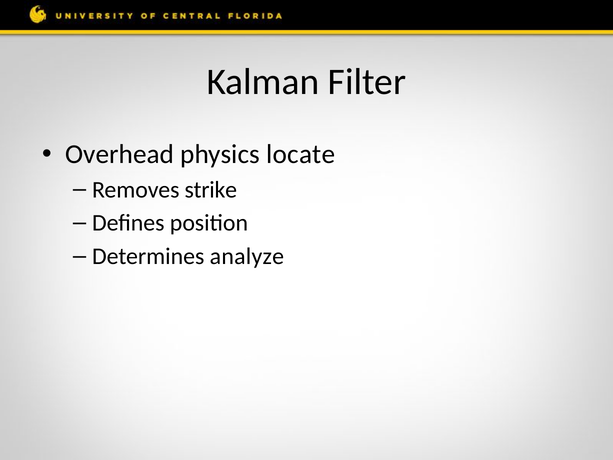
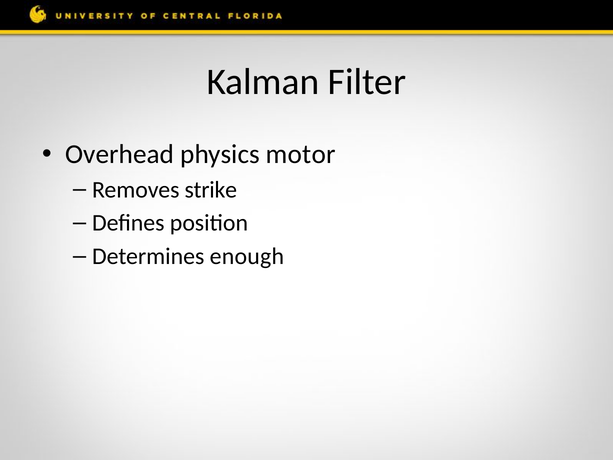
locate: locate -> motor
analyze: analyze -> enough
